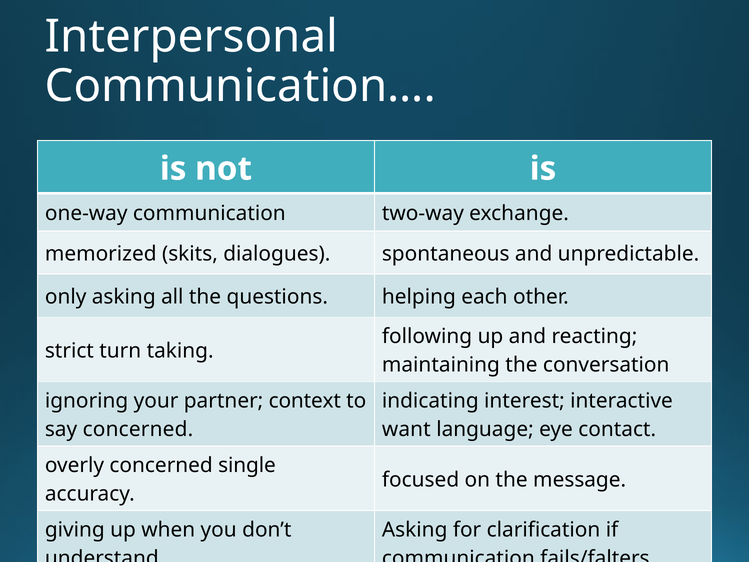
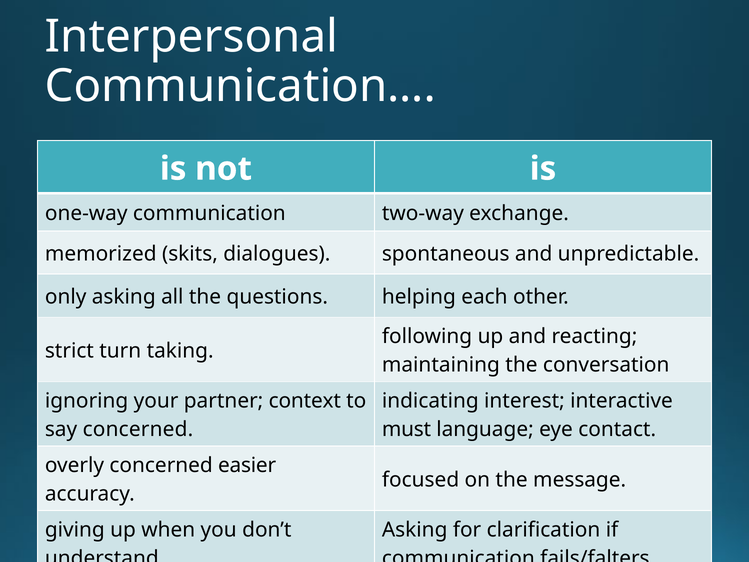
want: want -> must
single: single -> easier
